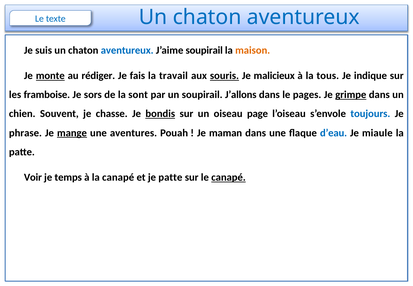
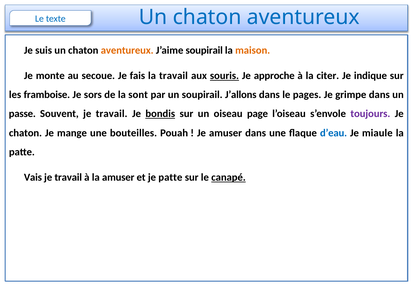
aventureux at (127, 50) colour: blue -> orange
monte underline: present -> none
rédiger: rédiger -> secoue
malicieux: malicieux -> approche
tous: tous -> citer
grimpe underline: present -> none
chien: chien -> passe
Souvent je chasse: chasse -> travail
toujours colour: blue -> purple
phrase at (25, 133): phrase -> chaton
mange underline: present -> none
aventures: aventures -> bouteilles
Je maman: maman -> amuser
Voir: Voir -> Vais
temps at (68, 177): temps -> travail
la canapé: canapé -> amuser
